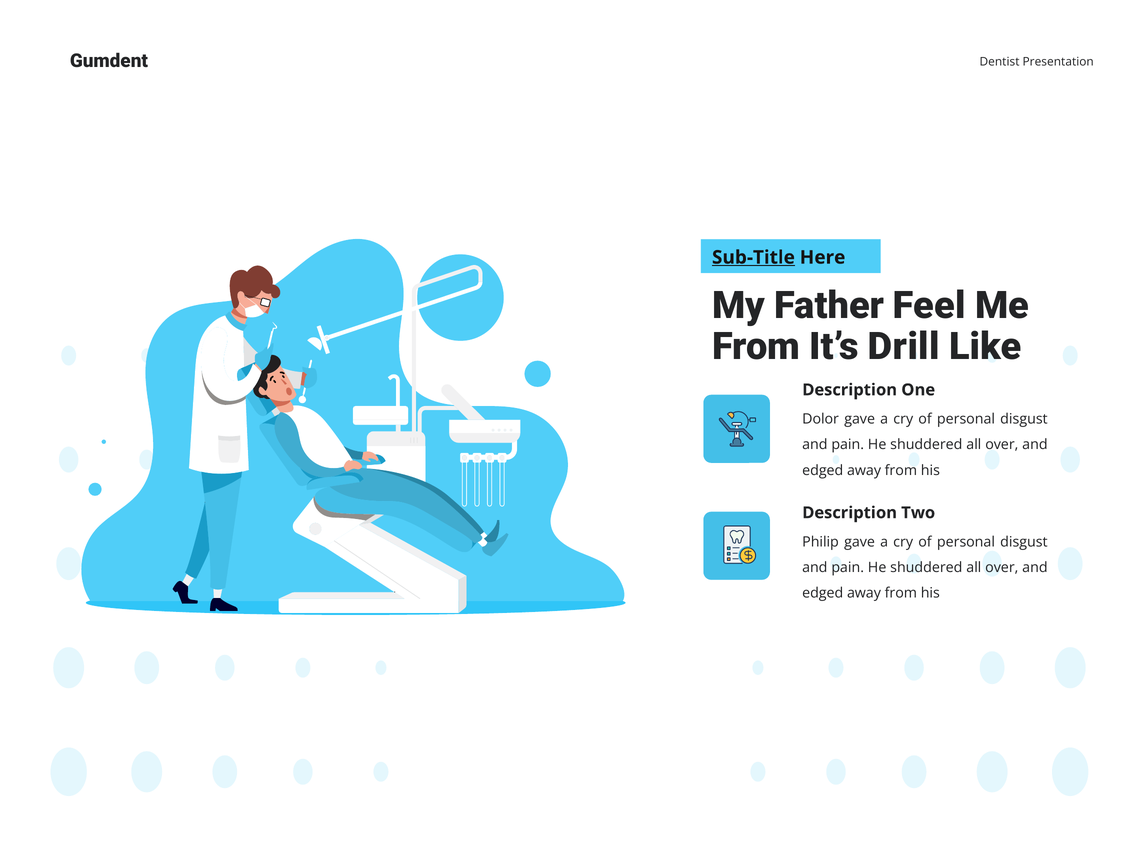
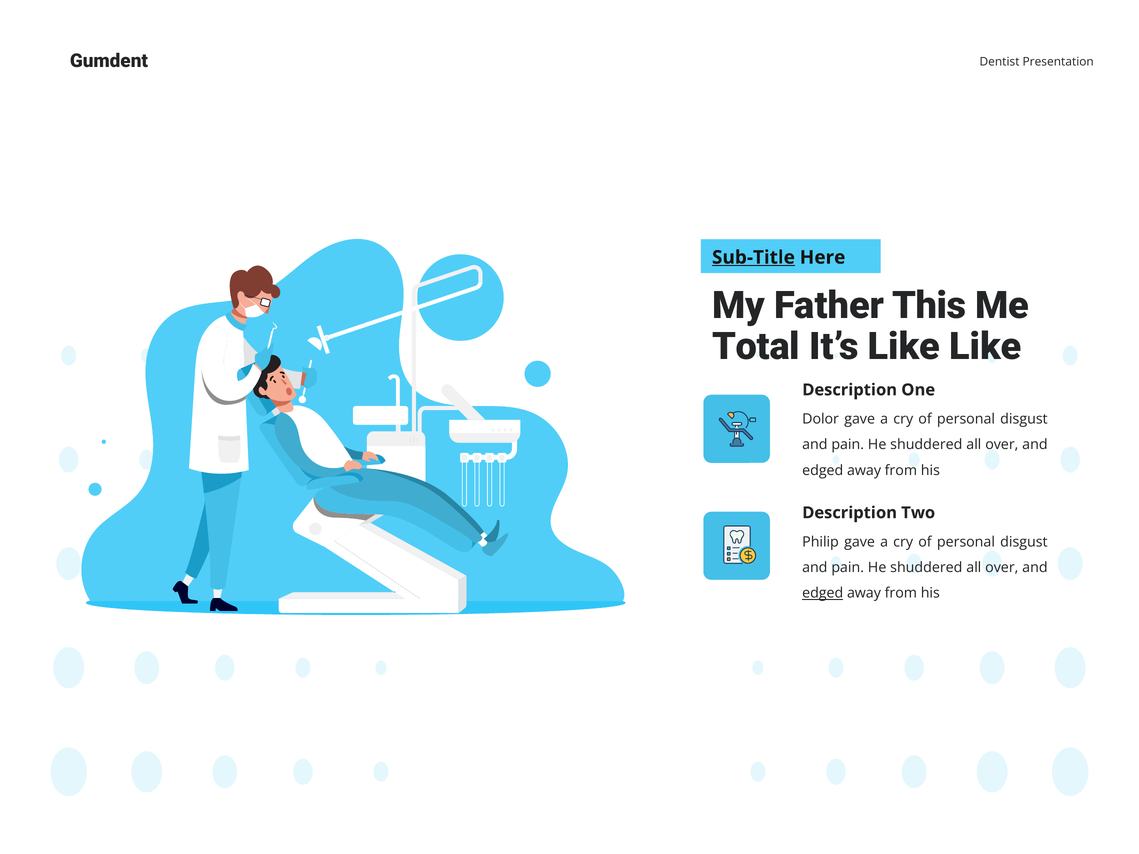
Feel: Feel -> This
From at (756, 347): From -> Total
It’s Drill: Drill -> Like
edged at (823, 593) underline: none -> present
